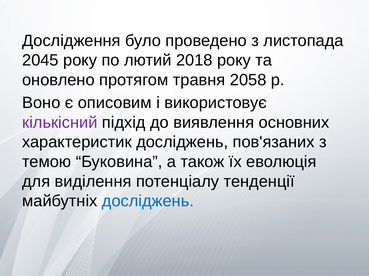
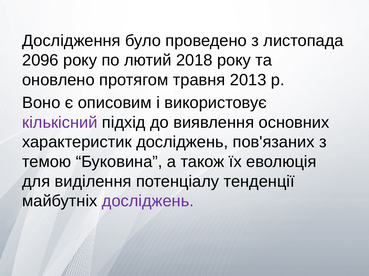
2045: 2045 -> 2096
2058: 2058 -> 2013
досліджень at (148, 202) colour: blue -> purple
